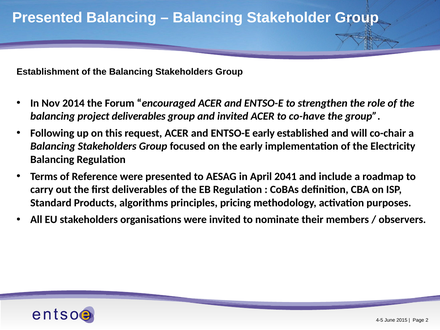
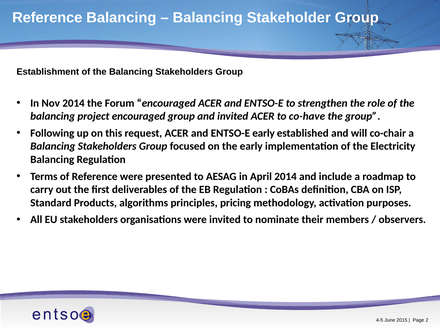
Presented at (47, 18): Presented -> Reference
project deliverables: deliverables -> encouraged
April 2041: 2041 -> 2014
